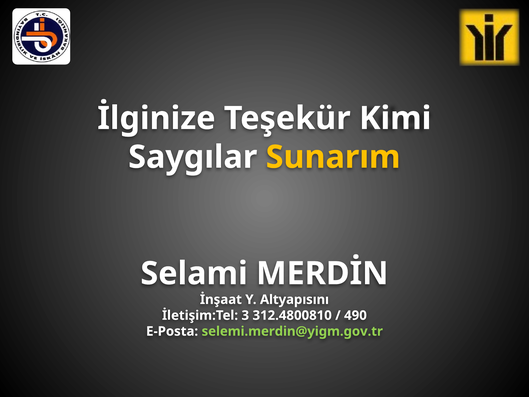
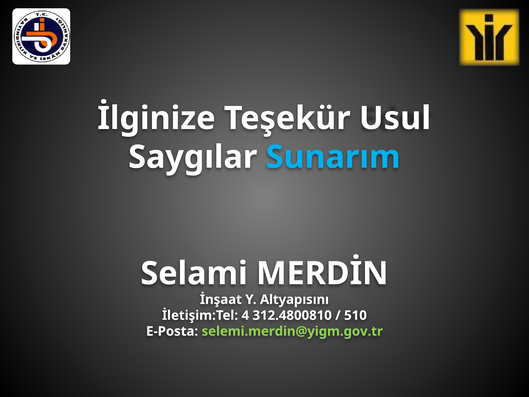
Kimi: Kimi -> Usul
Sunarım colour: yellow -> light blue
3: 3 -> 4
490: 490 -> 510
